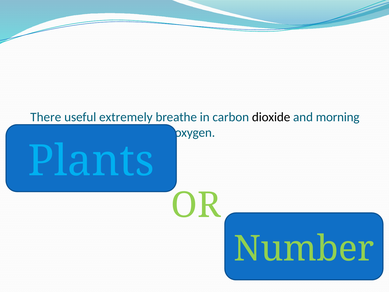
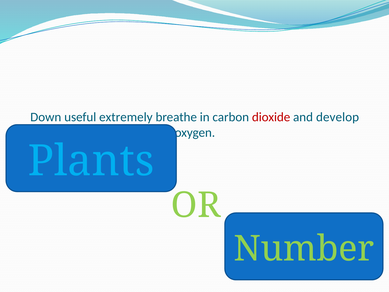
There: There -> Down
dioxide colour: black -> red
morning: morning -> develop
